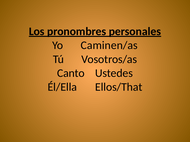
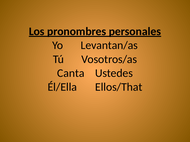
Caminen/as: Caminen/as -> Levantan/as
Canto: Canto -> Canta
